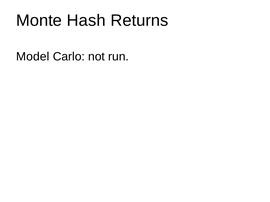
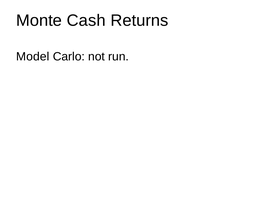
Hash: Hash -> Cash
